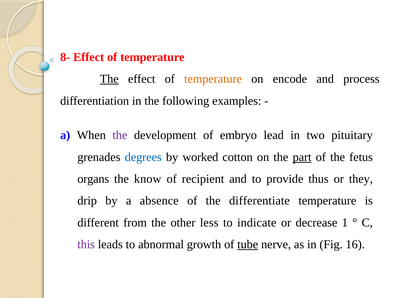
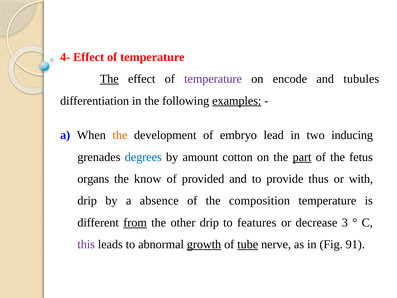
8-: 8- -> 4-
temperature at (213, 79) colour: orange -> purple
process: process -> tubules
examples underline: none -> present
the at (120, 135) colour: purple -> orange
pituitary: pituitary -> inducing
worked: worked -> amount
recipient: recipient -> provided
they: they -> with
differentiate: differentiate -> composition
from underline: none -> present
other less: less -> drip
indicate: indicate -> features
1: 1 -> 3
growth underline: none -> present
16: 16 -> 91
